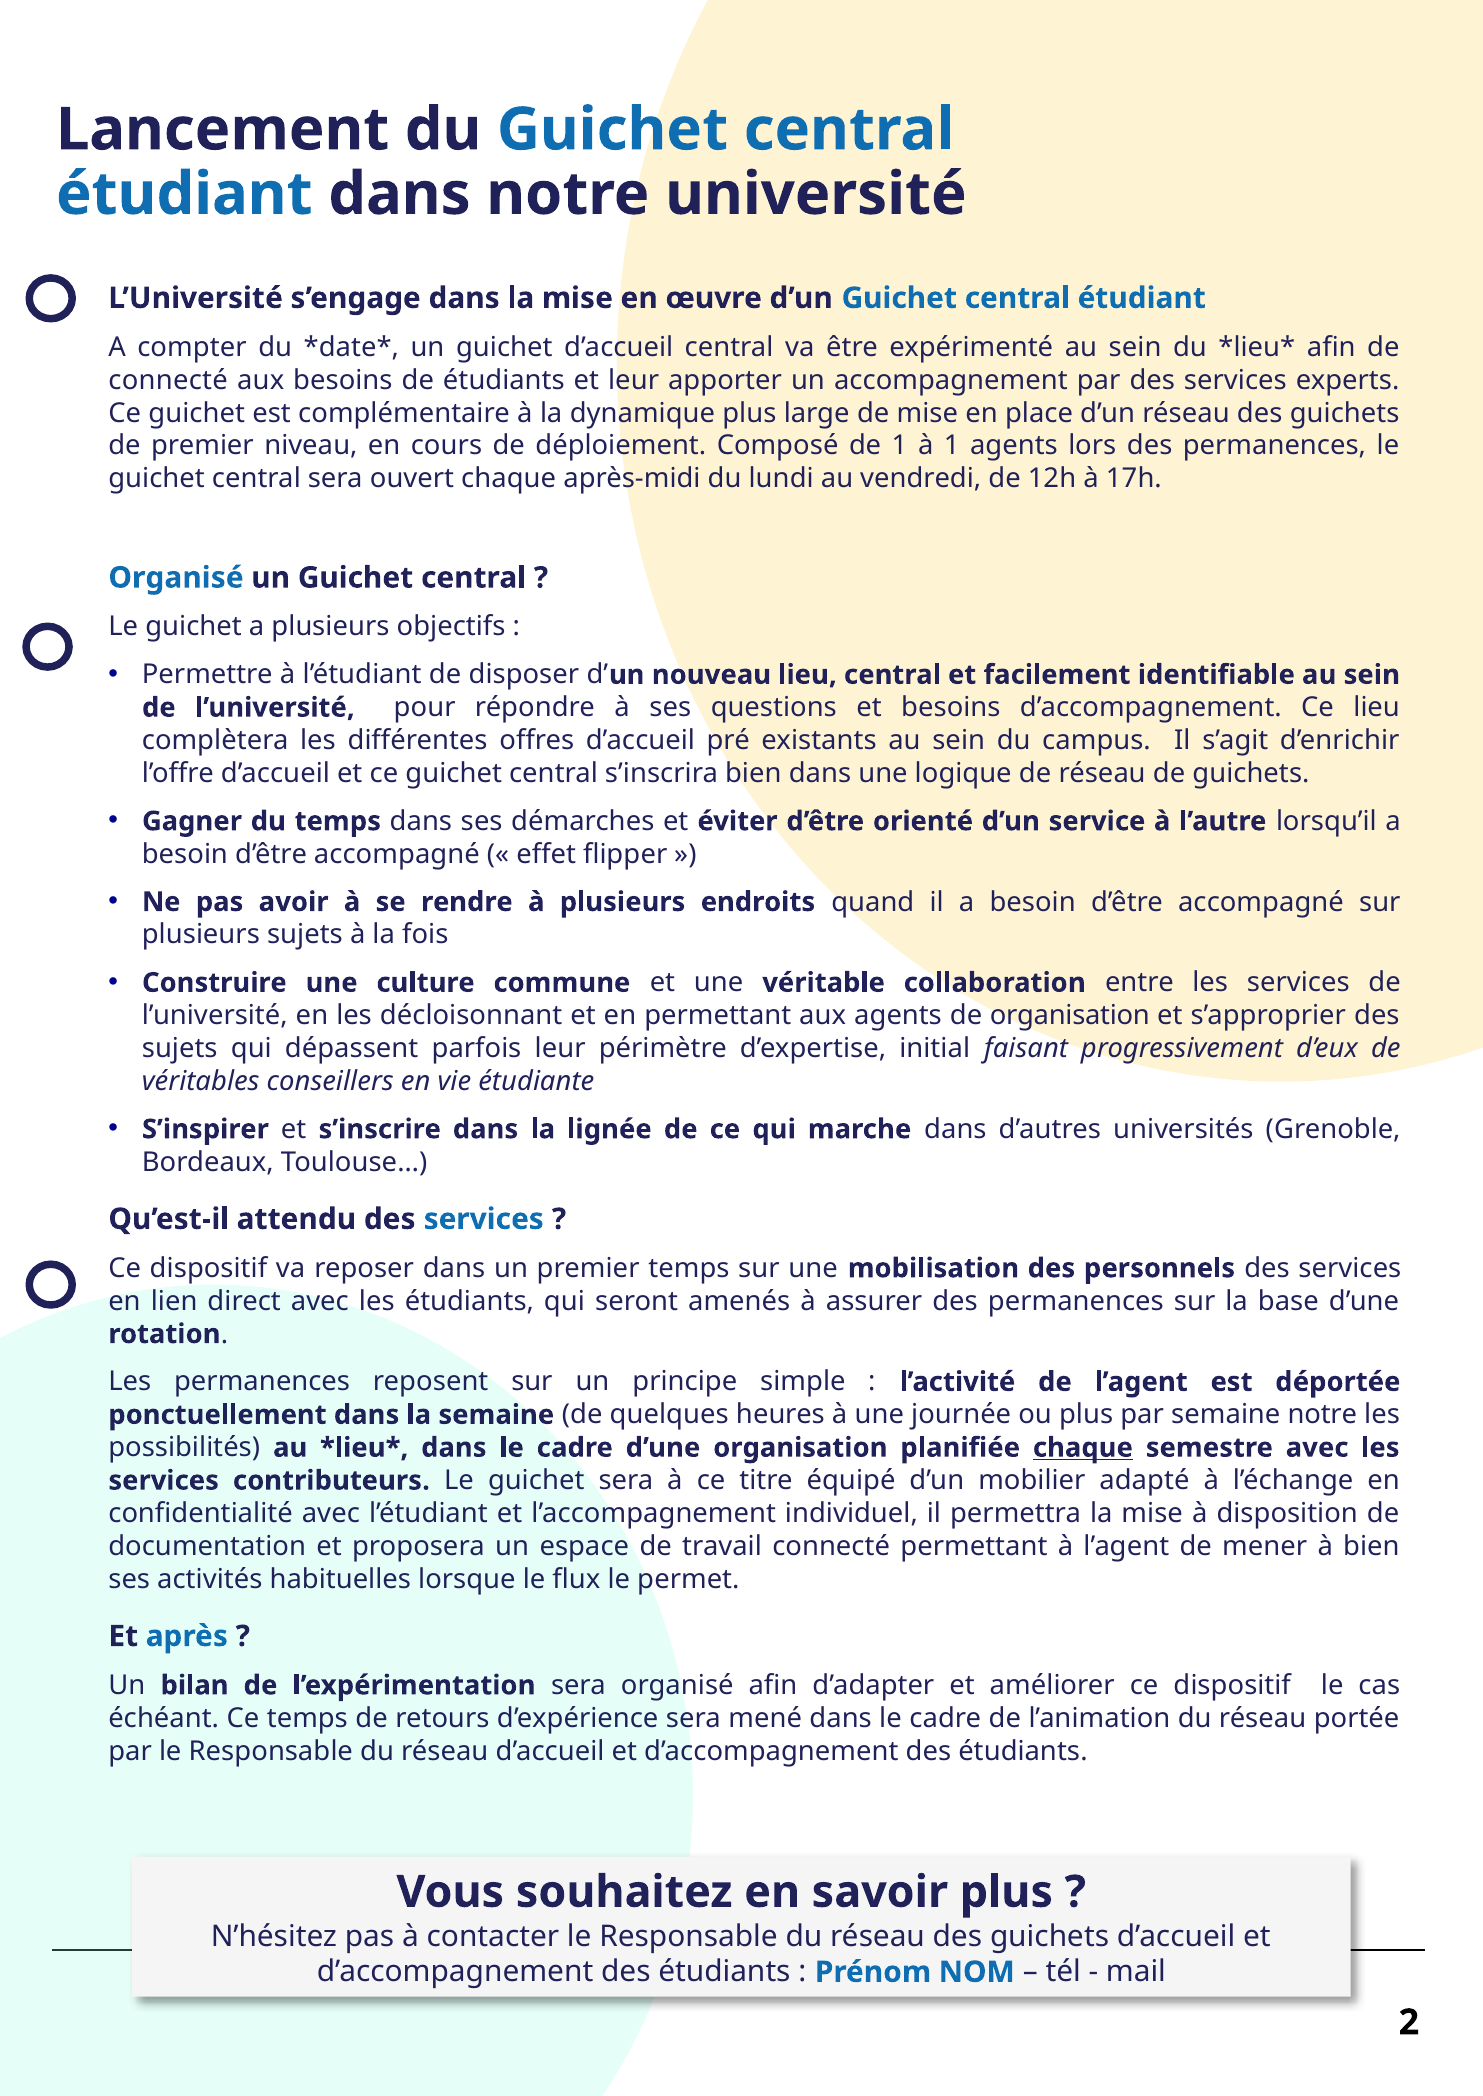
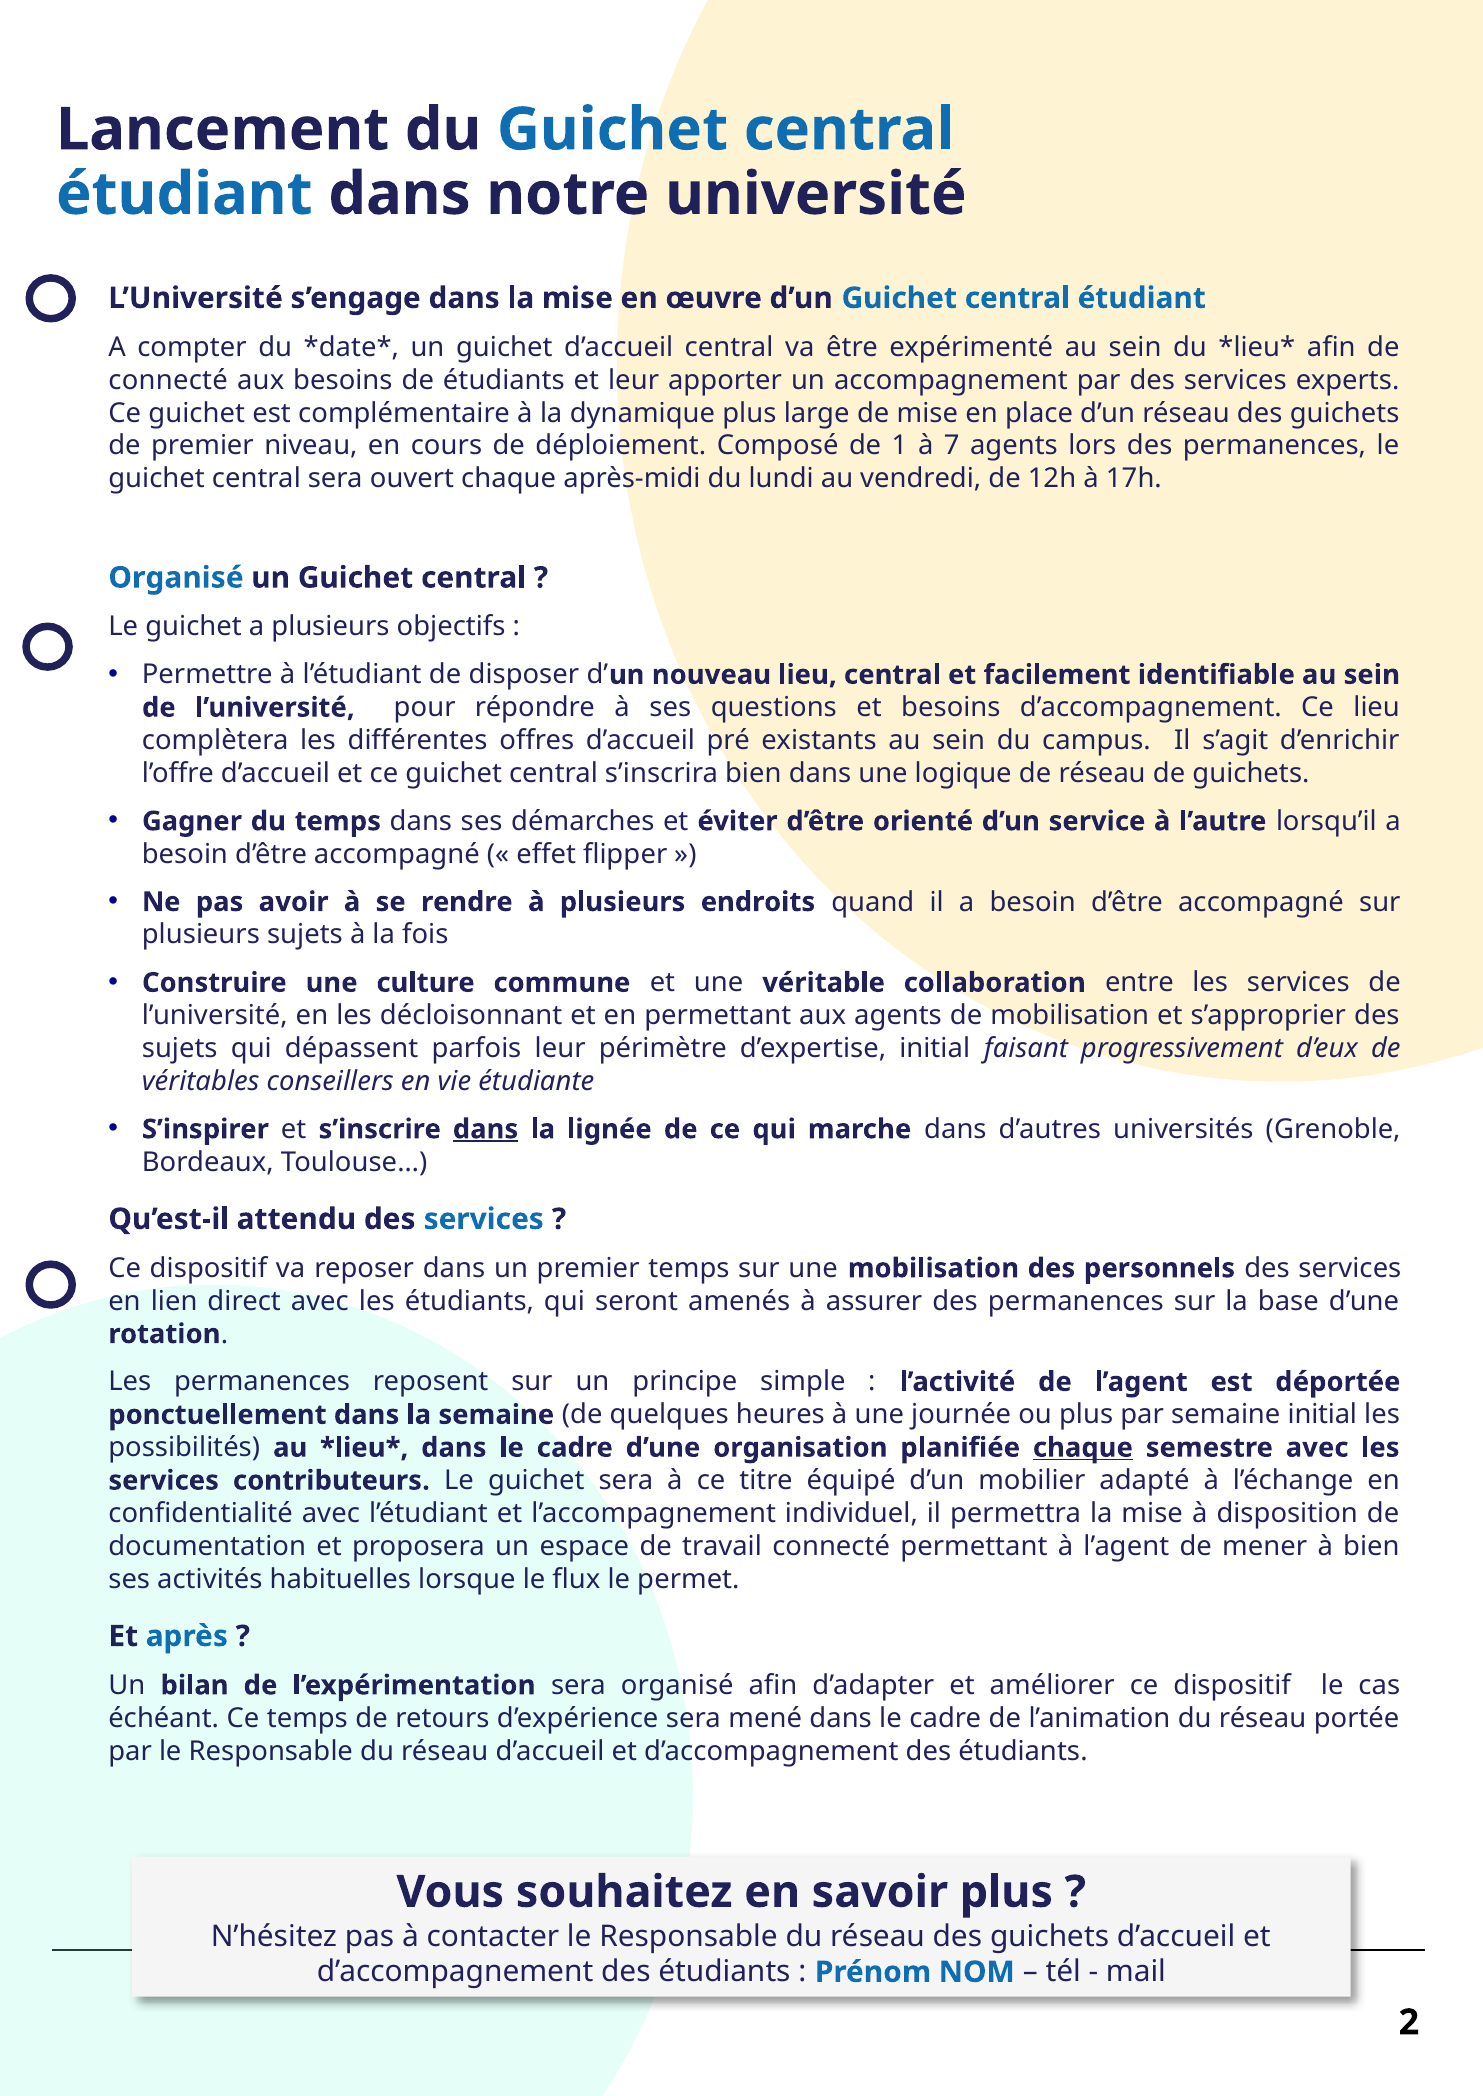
à 1: 1 -> 7
de organisation: organisation -> mobilisation
dans at (486, 1130) underline: none -> present
semaine notre: notre -> initial
